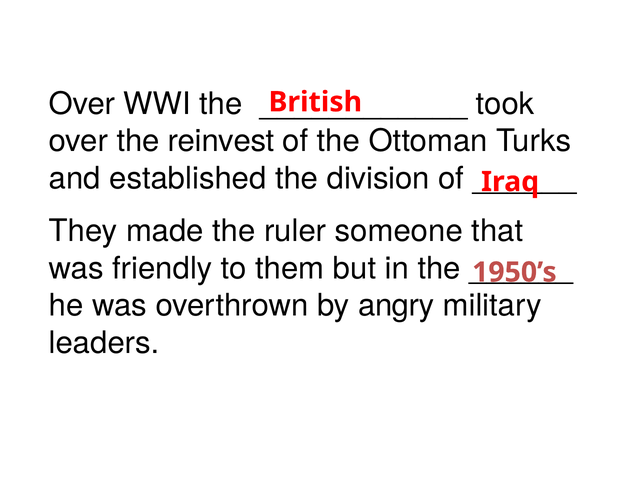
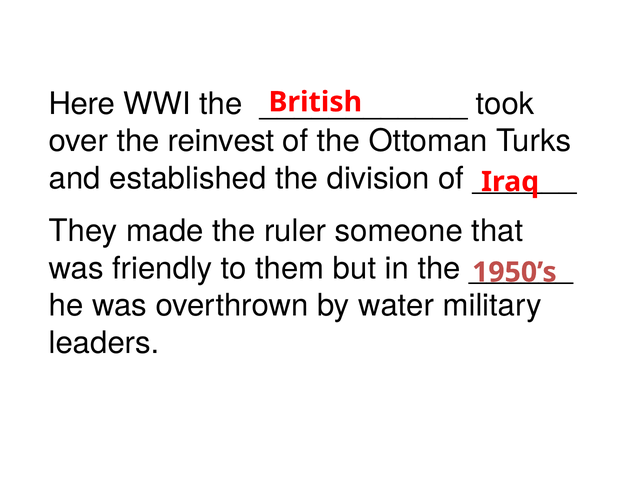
Over at (82, 104): Over -> Here
angry: angry -> water
